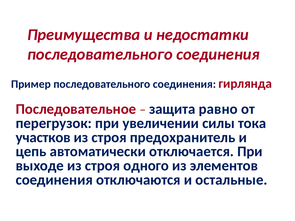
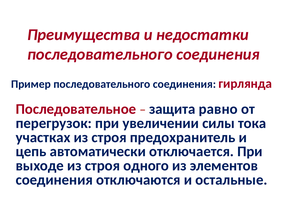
участков: участков -> участках
